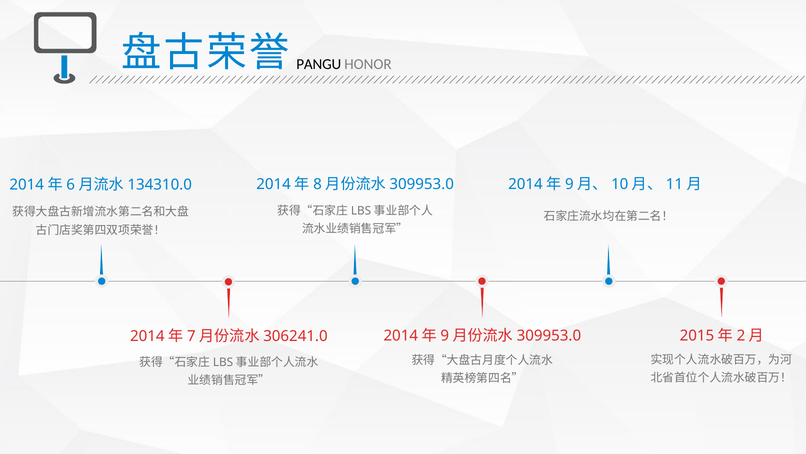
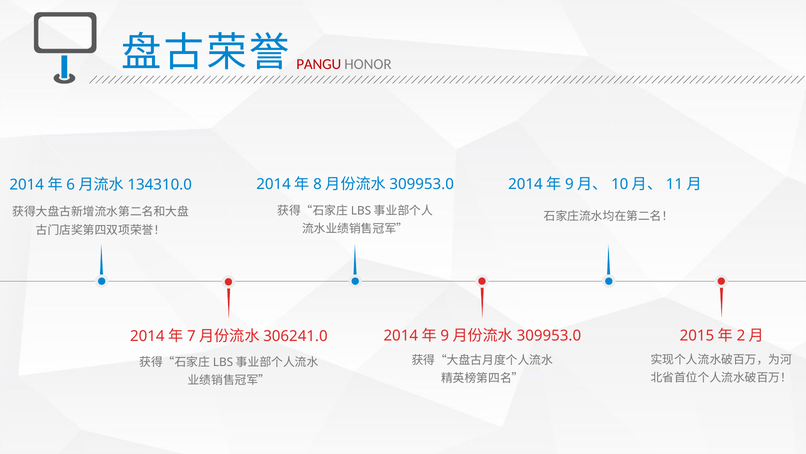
PANGU colour: black -> red
